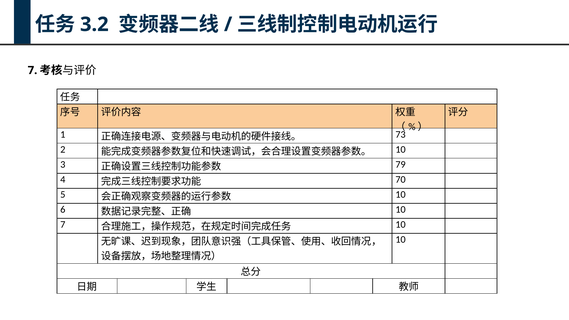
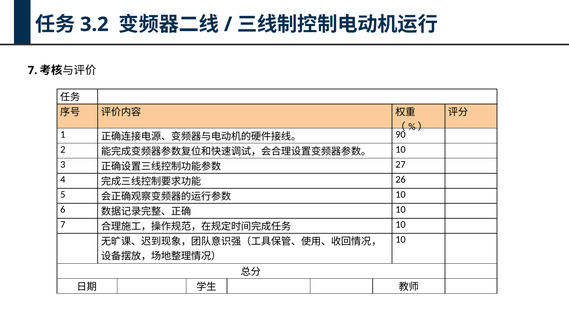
73: 73 -> 90
79: 79 -> 27
70: 70 -> 26
